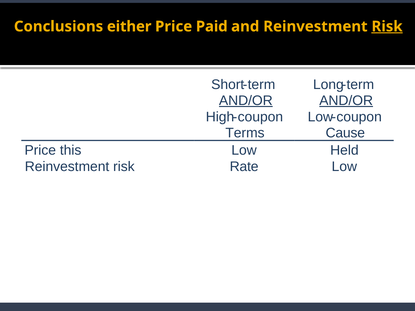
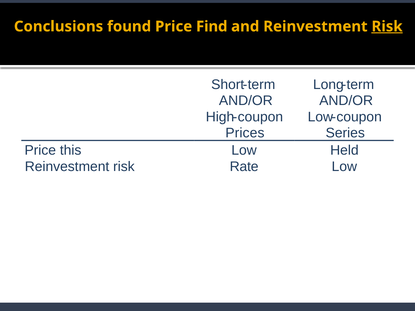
either: either -> found
Paid: Paid -> Find
AND/OR at (246, 101) underline: present -> none
AND/OR at (346, 101) underline: present -> none
Terms: Terms -> Prices
Cause: Cause -> Series
